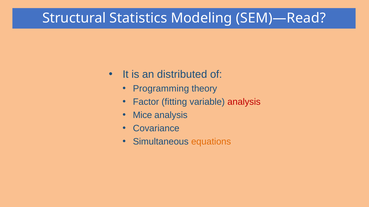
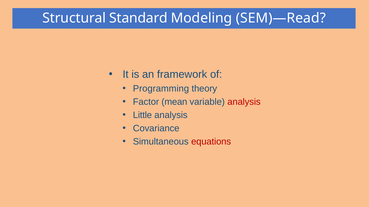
Statistics: Statistics -> Standard
distributed: distributed -> framework
fitting: fitting -> mean
Mice: Mice -> Little
equations colour: orange -> red
